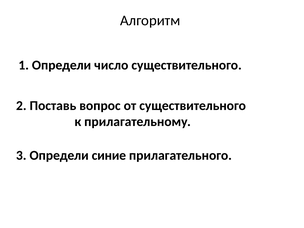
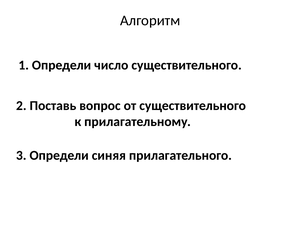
синие: синие -> синяя
